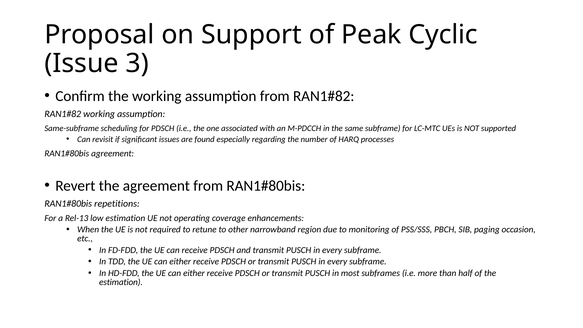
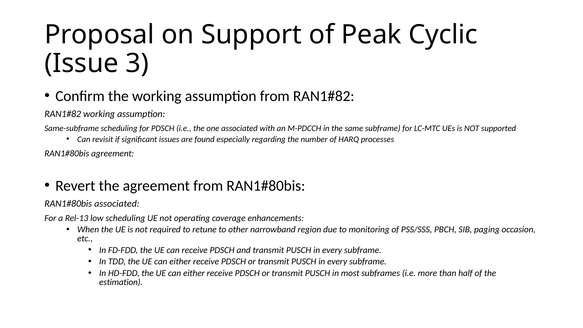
repetitions at (117, 203): repetitions -> associated
low estimation: estimation -> scheduling
